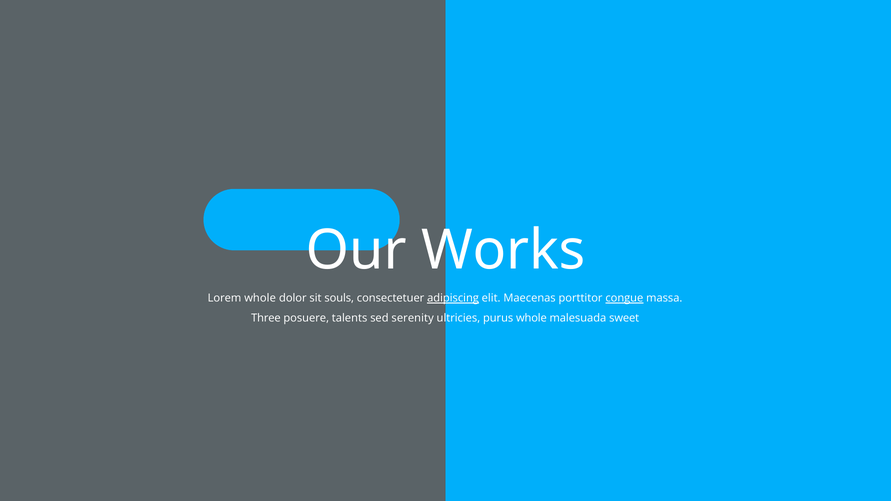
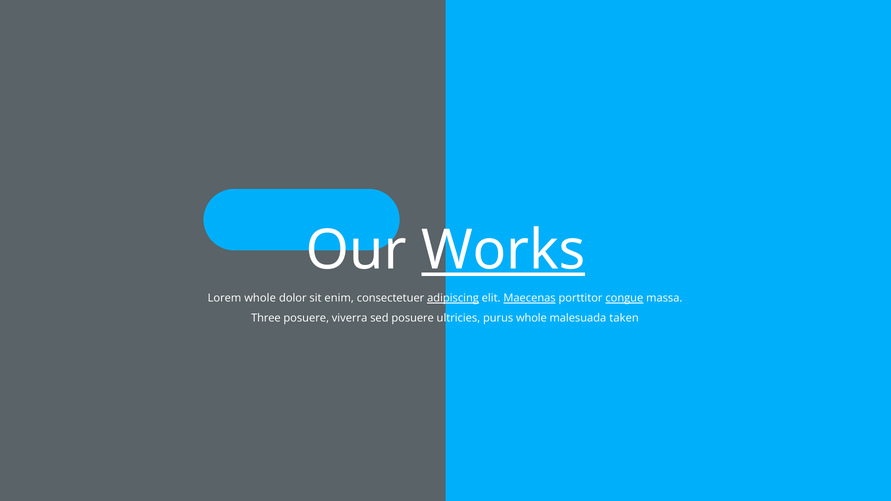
Works underline: none -> present
souls: souls -> enim
Maecenas underline: none -> present
talents: talents -> viverra
sed serenity: serenity -> posuere
sweet: sweet -> taken
